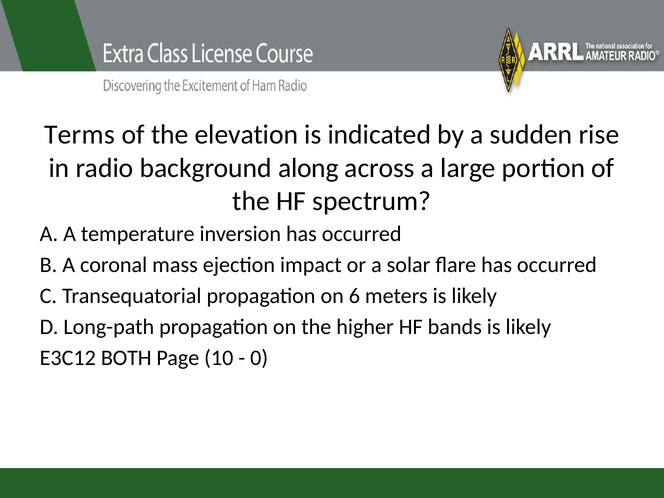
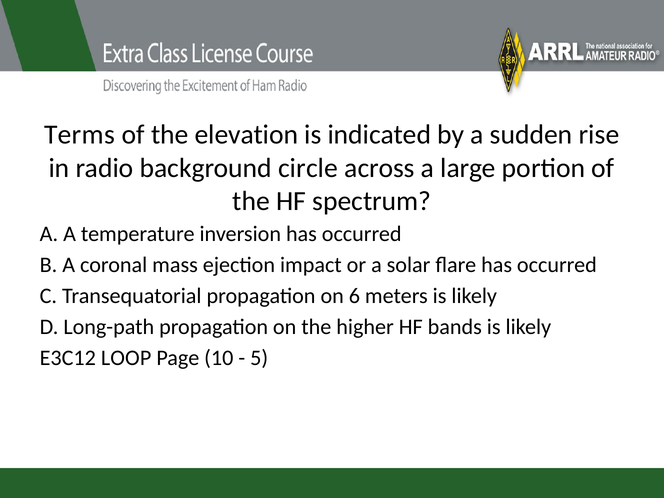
along: along -> circle
BOTH: BOTH -> LOOP
0: 0 -> 5
